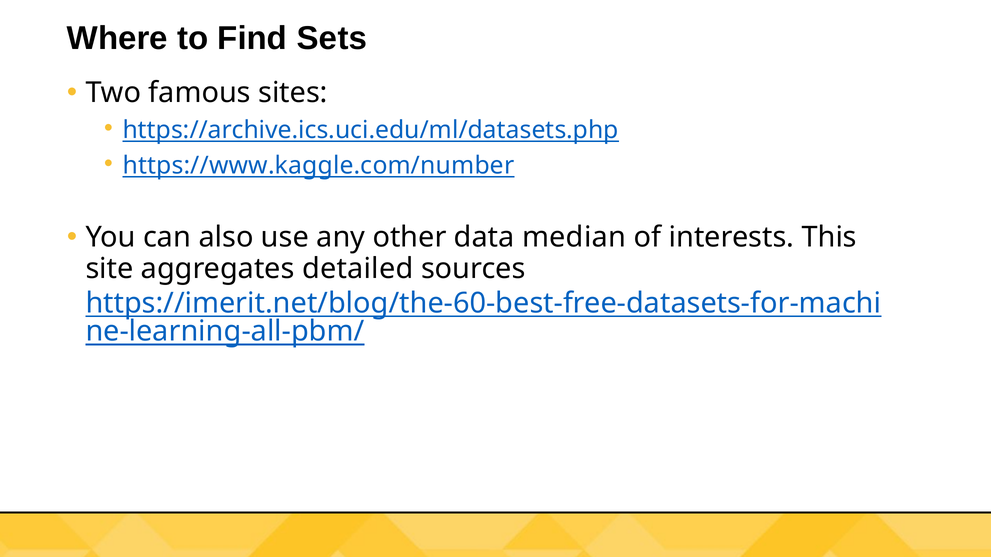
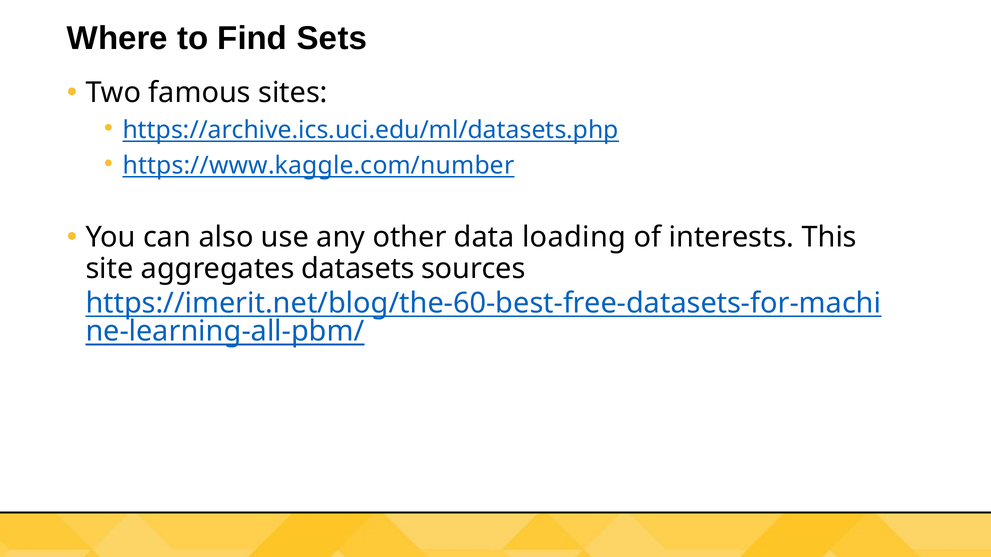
median: median -> loading
detailed: detailed -> datasets
